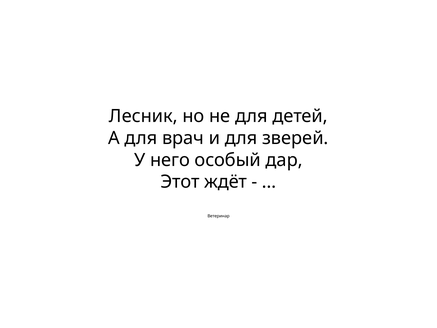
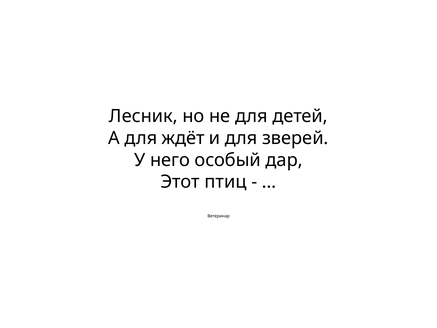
врач: врач -> ждёт
ждёт: ждёт -> птиц
